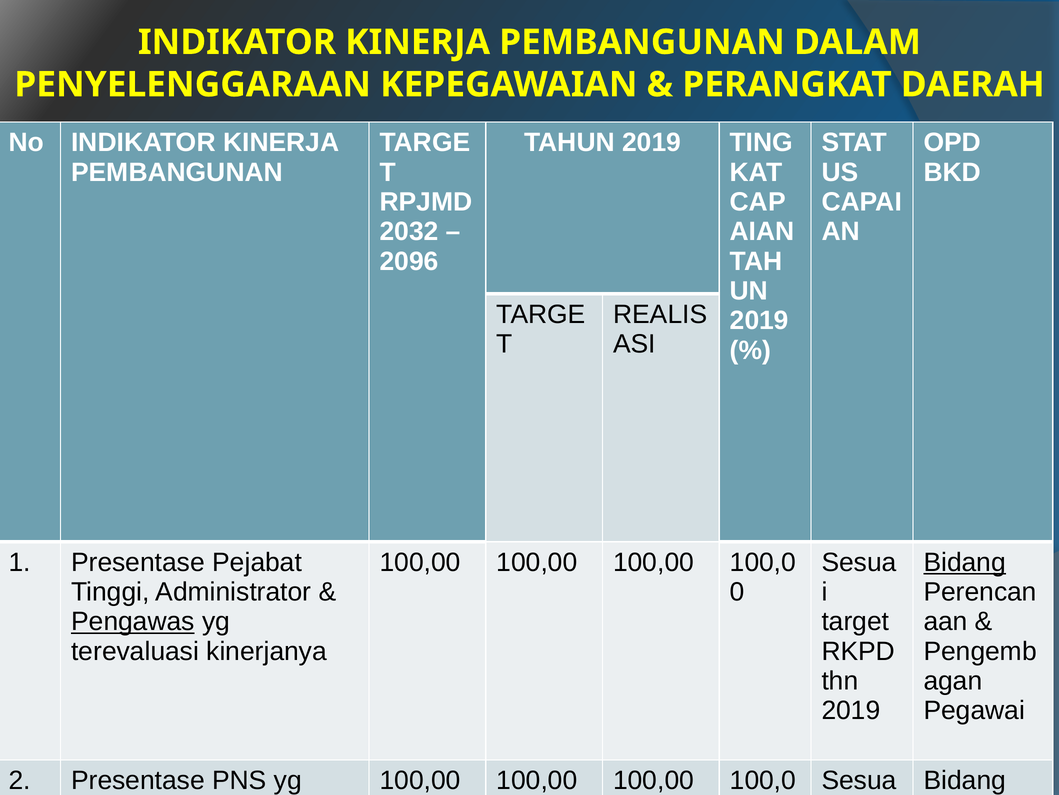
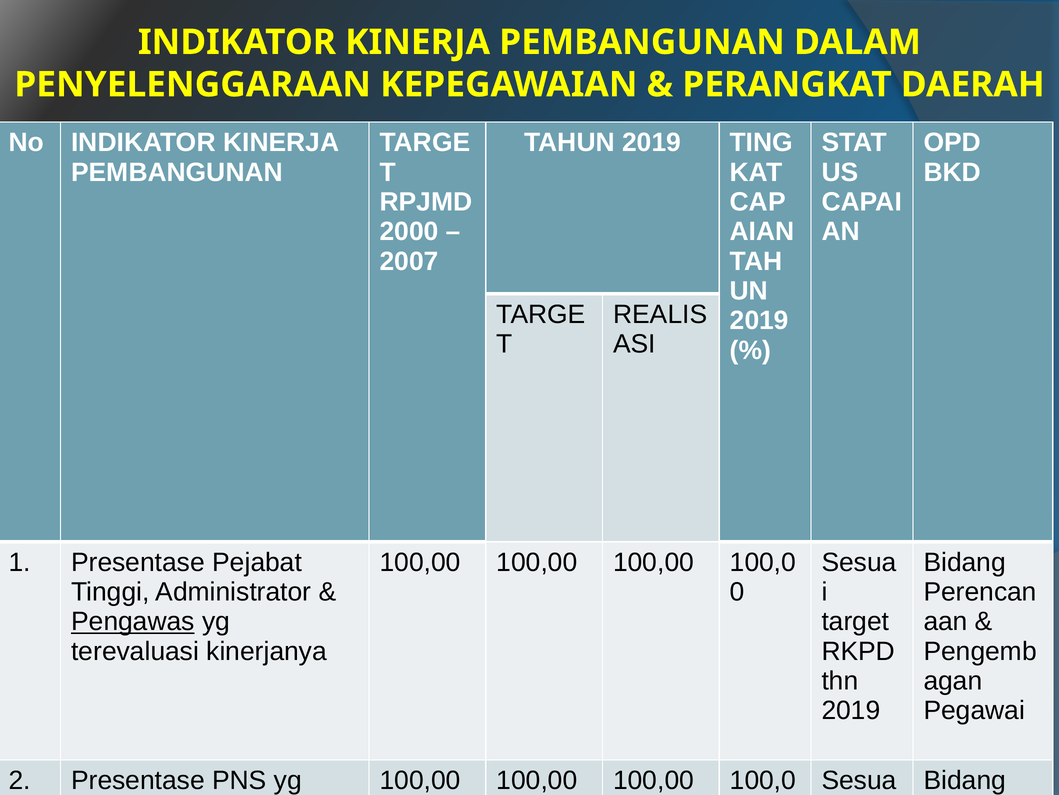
2032: 2032 -> 2000
2096: 2096 -> 2007
Bidang at (965, 562) underline: present -> none
